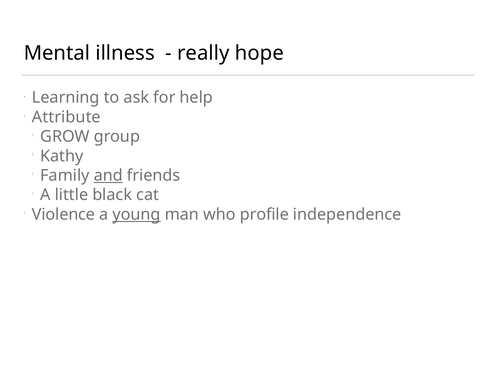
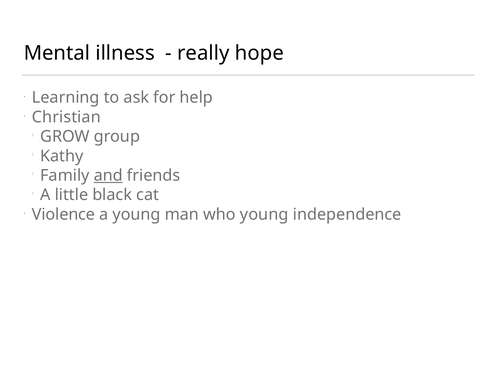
Attribute: Attribute -> Christian
young at (136, 214) underline: present -> none
who profile: profile -> young
